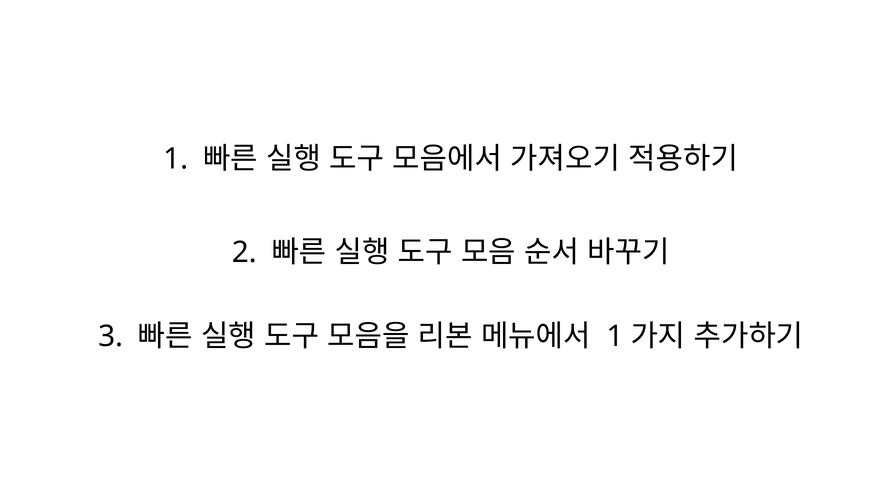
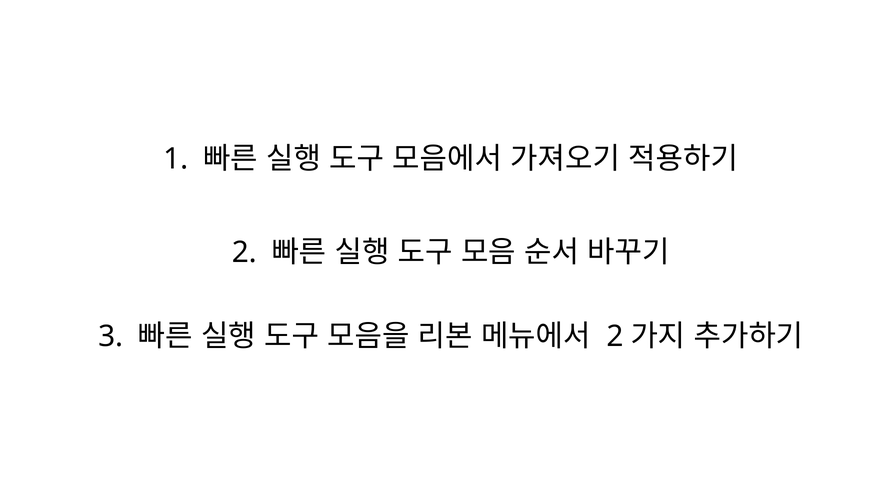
1 at (615, 337): 1 -> 2
